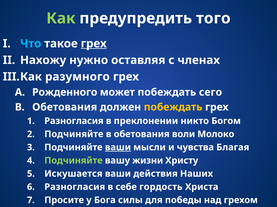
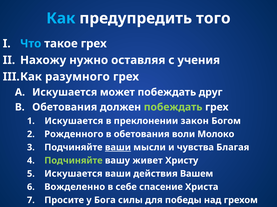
Как colour: light green -> light blue
грех at (94, 44) underline: present -> none
членах: членах -> учения
Рожденного at (65, 93): Рожденного -> Искушается
сего: сего -> друг
побеждать at (173, 107) colour: yellow -> light green
Разногласия at (74, 121): Разногласия -> Искушается
никто: никто -> закон
Подчиняйте at (74, 135): Подчиняйте -> Рожденного
жизни: жизни -> живет
Наших: Наших -> Вашем
Разногласия at (75, 188): Разногласия -> Вожделенно
гордость: гордость -> спасение
